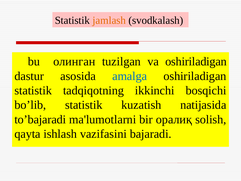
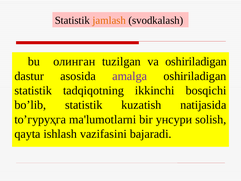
amalga colour: blue -> purple
to’bajaradi: to’bajaradi -> to’гуруҳга
оралиқ: оралиқ -> унсури
